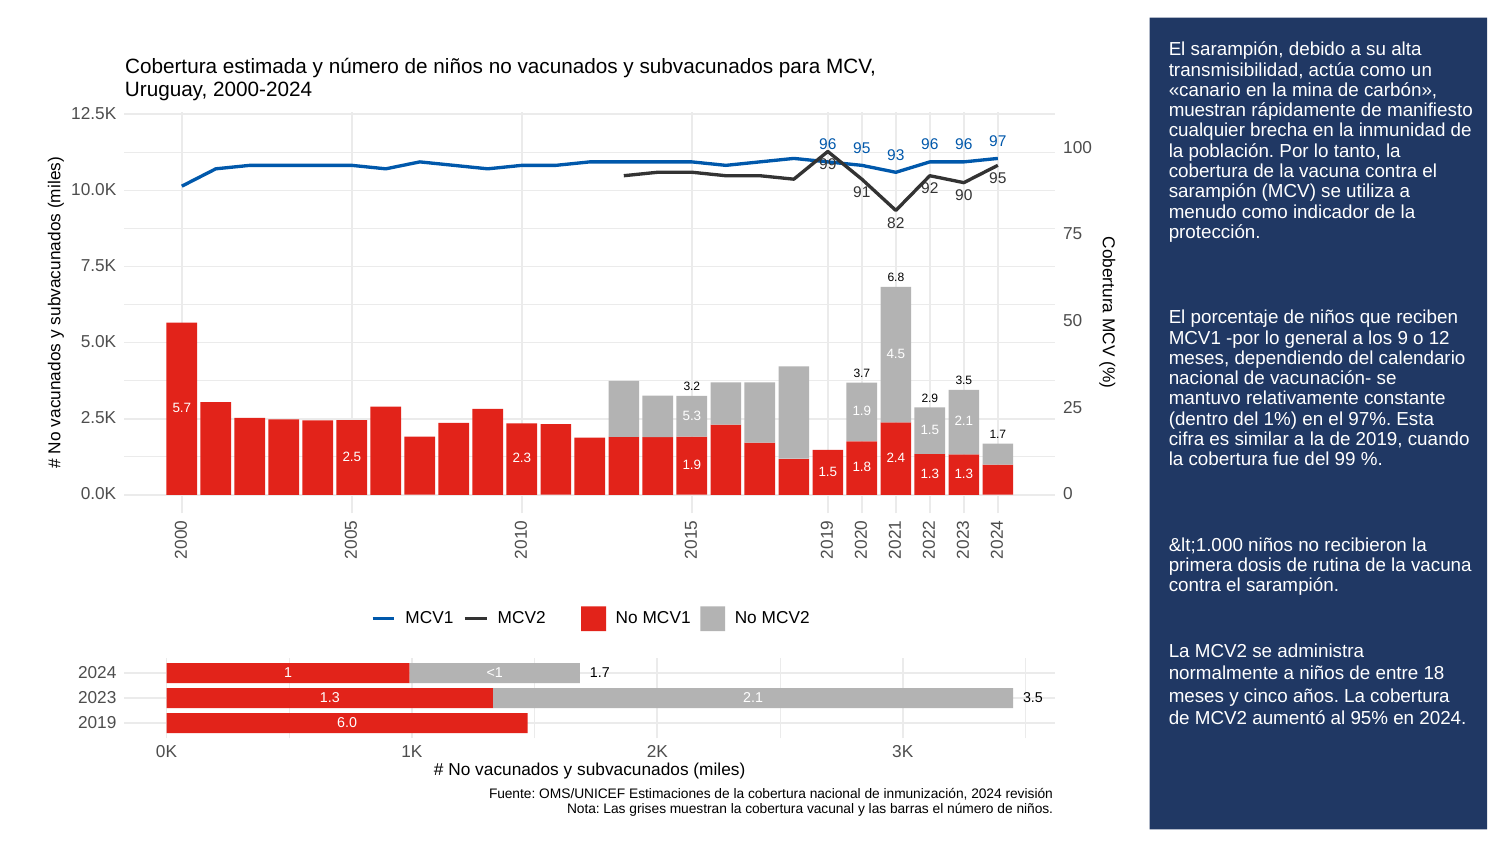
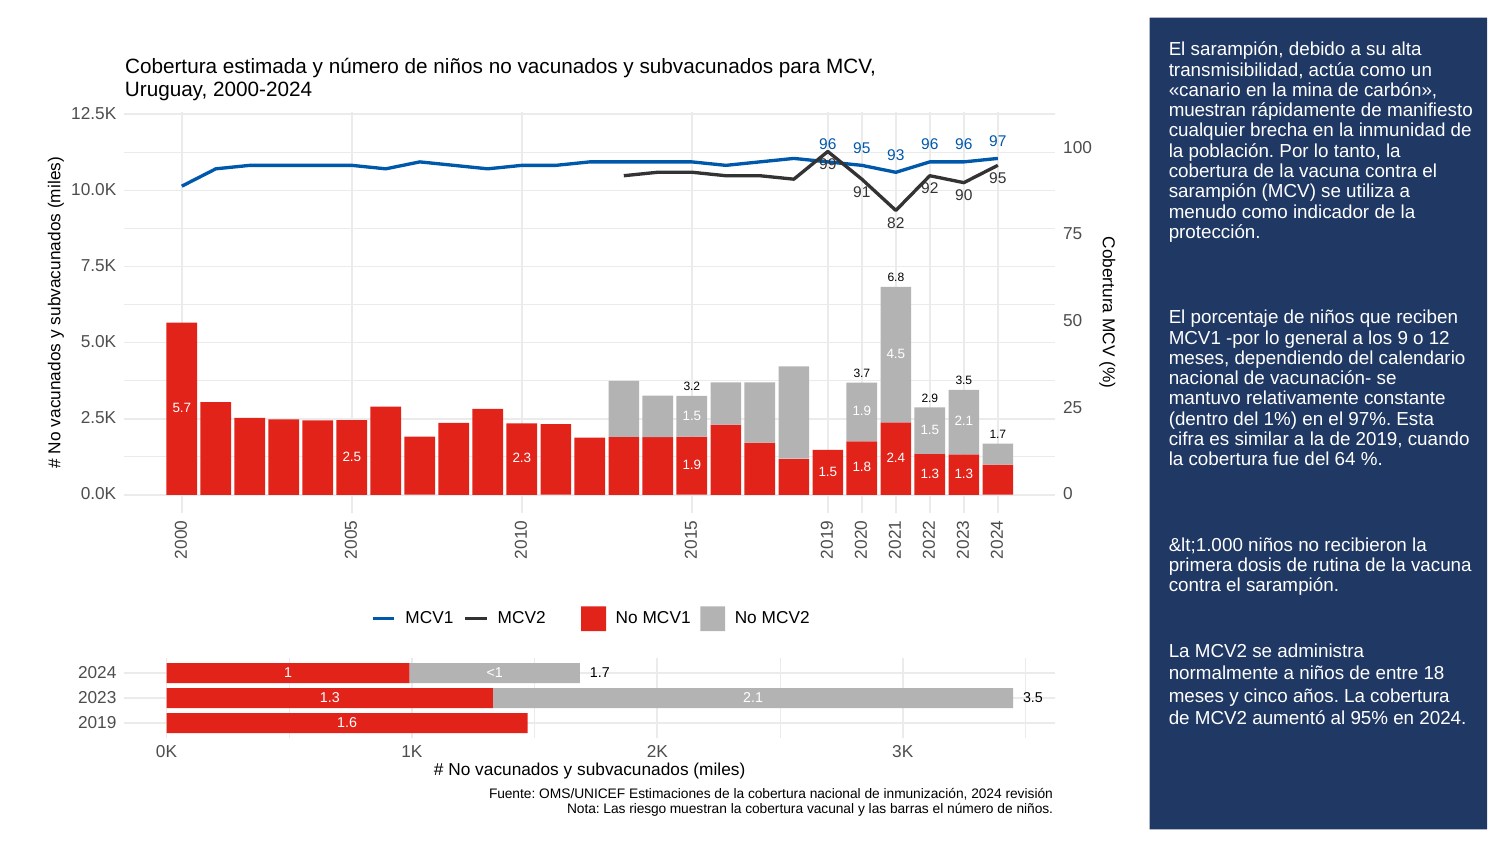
5.3 at (692, 416): 5.3 -> 1.5
del 99: 99 -> 64
6.0: 6.0 -> 1.6
grises: grises -> riesgo
